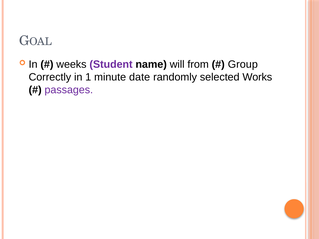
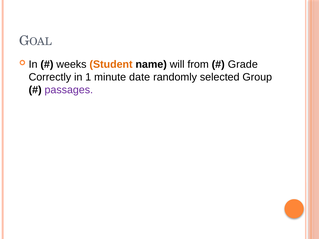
Student colour: purple -> orange
Group: Group -> Grade
Works: Works -> Group
